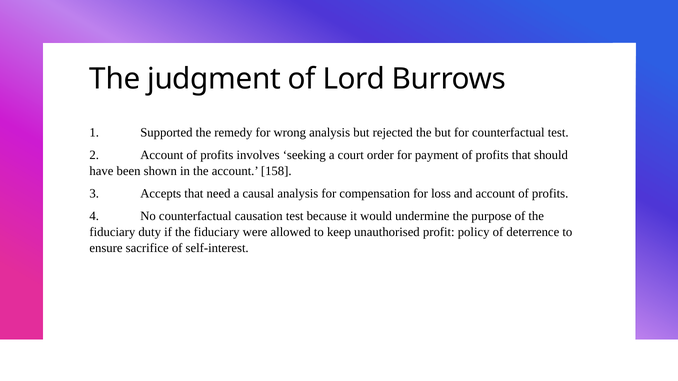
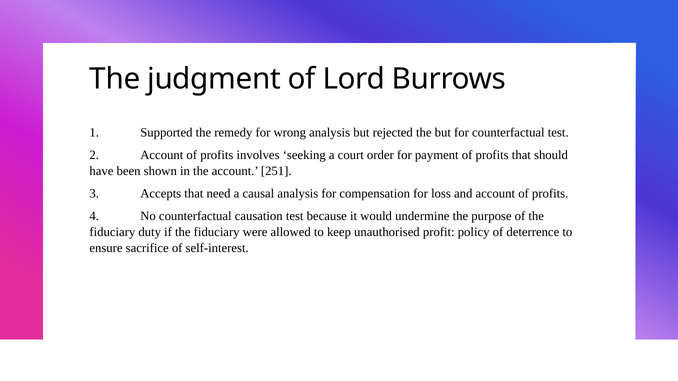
158: 158 -> 251
